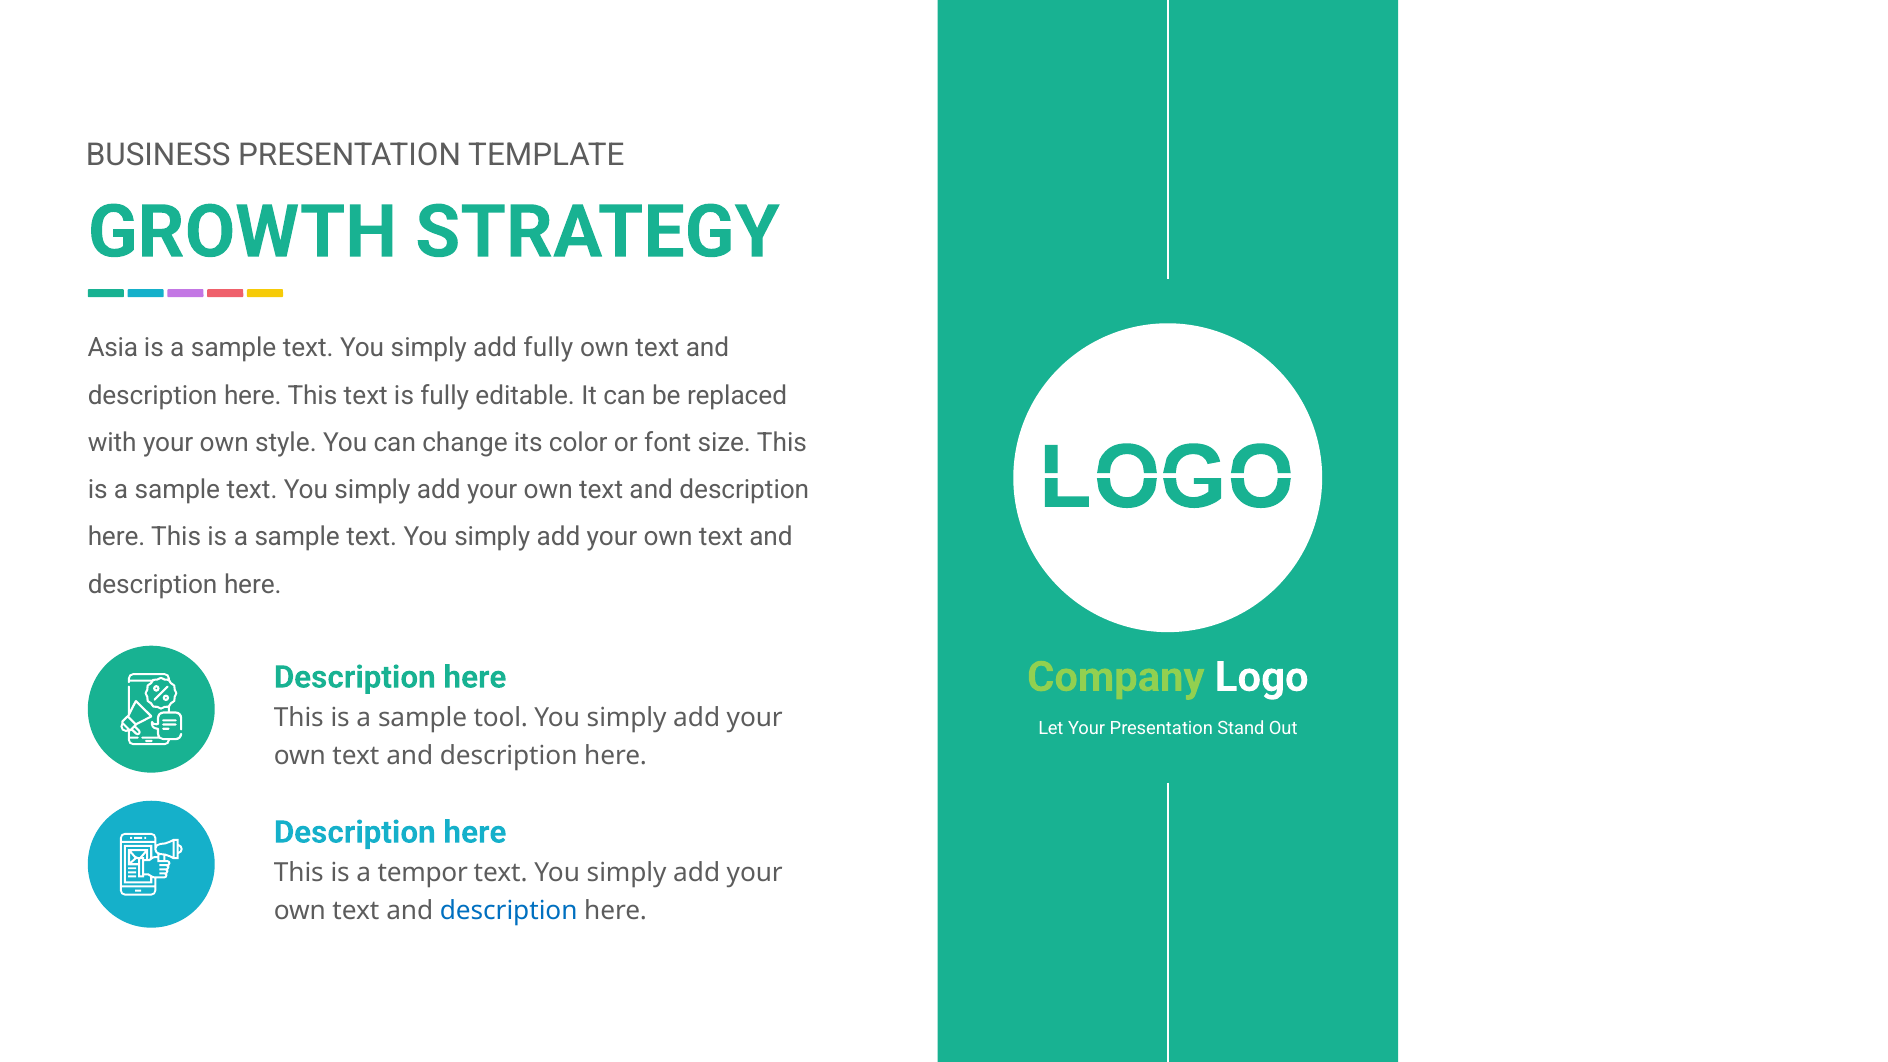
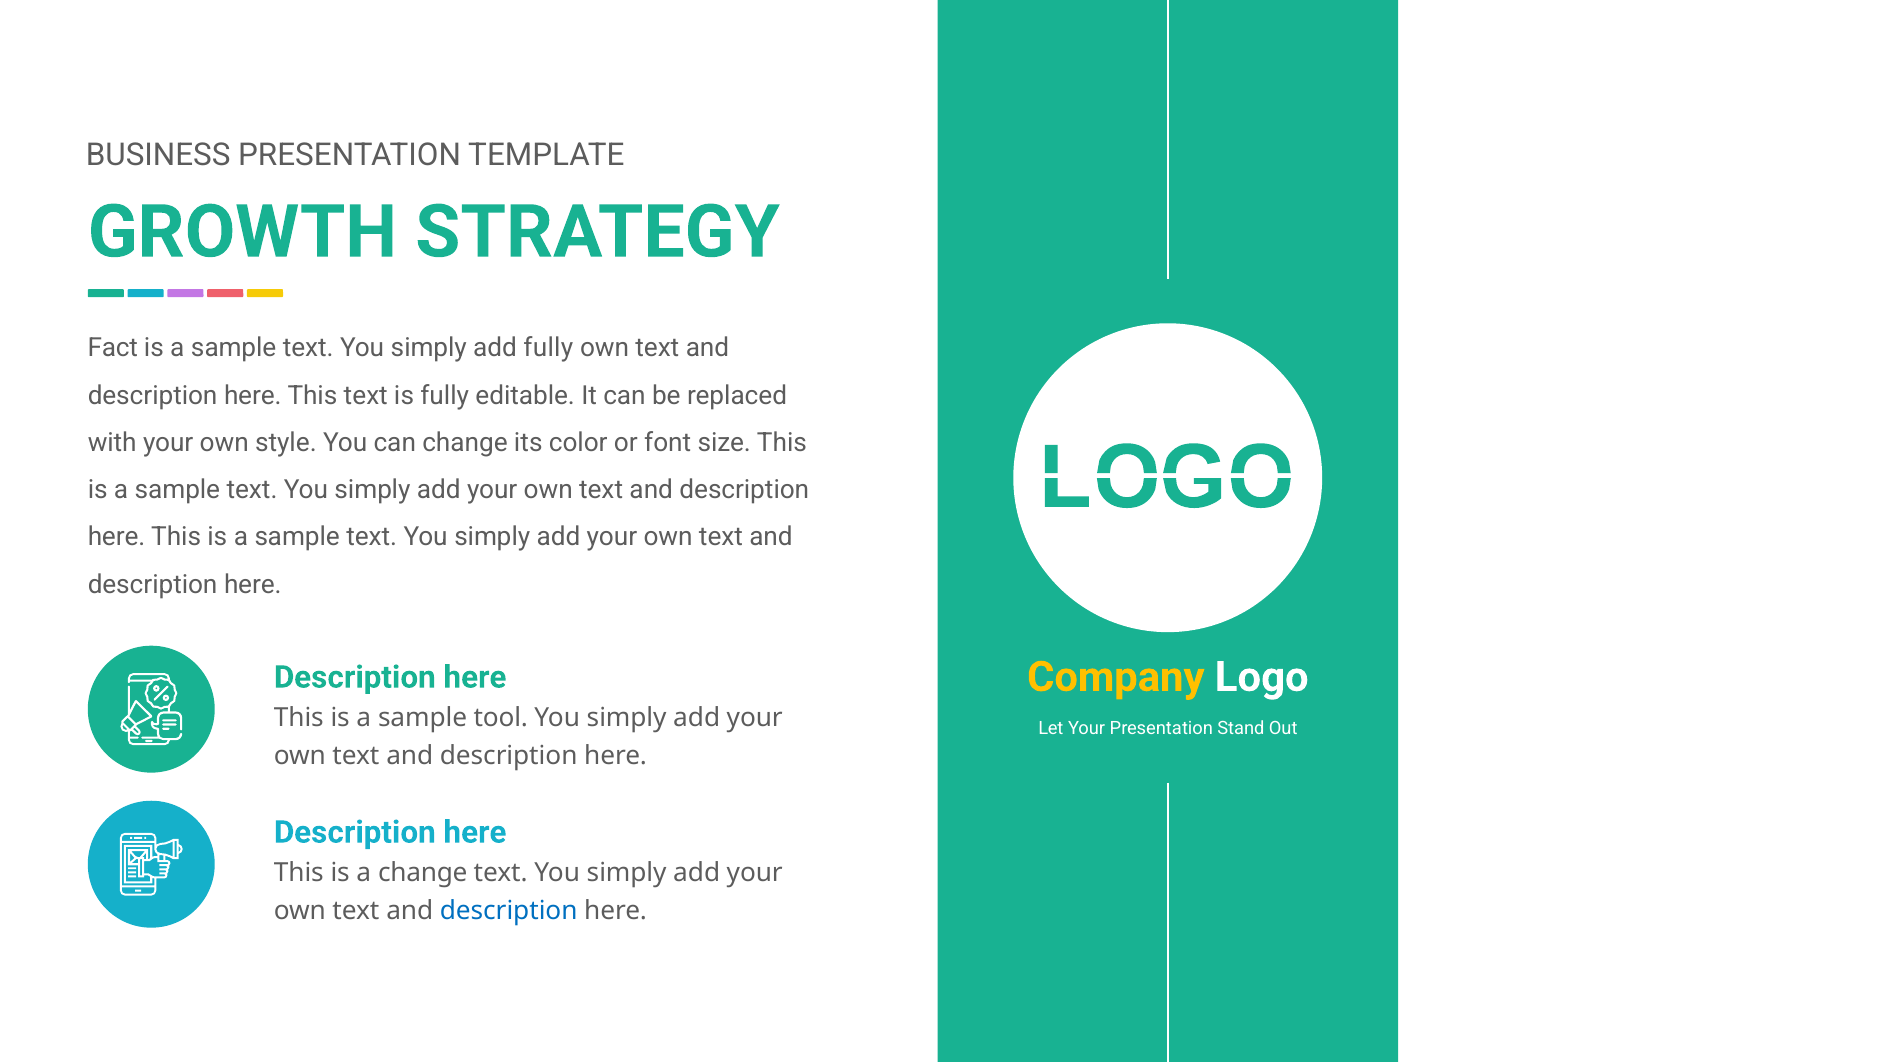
Asia: Asia -> Fact
Company colour: light green -> yellow
a tempor: tempor -> change
